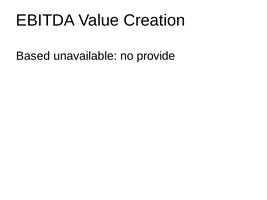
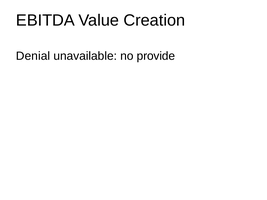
Based: Based -> Denial
